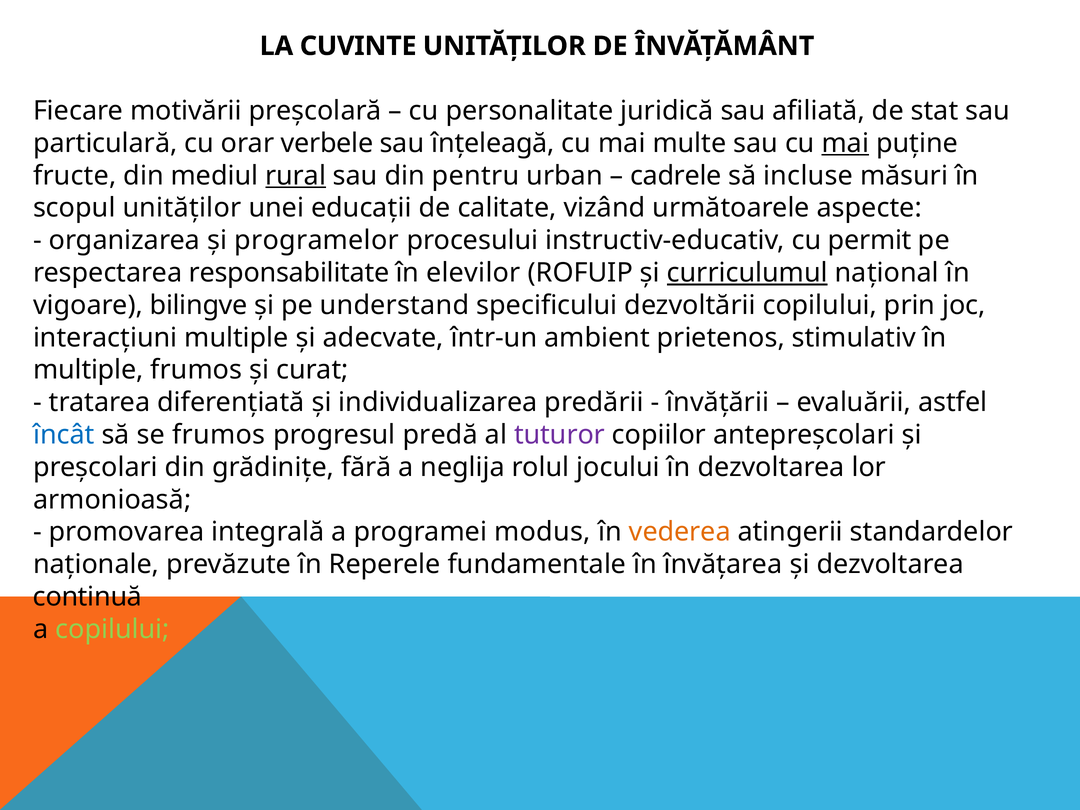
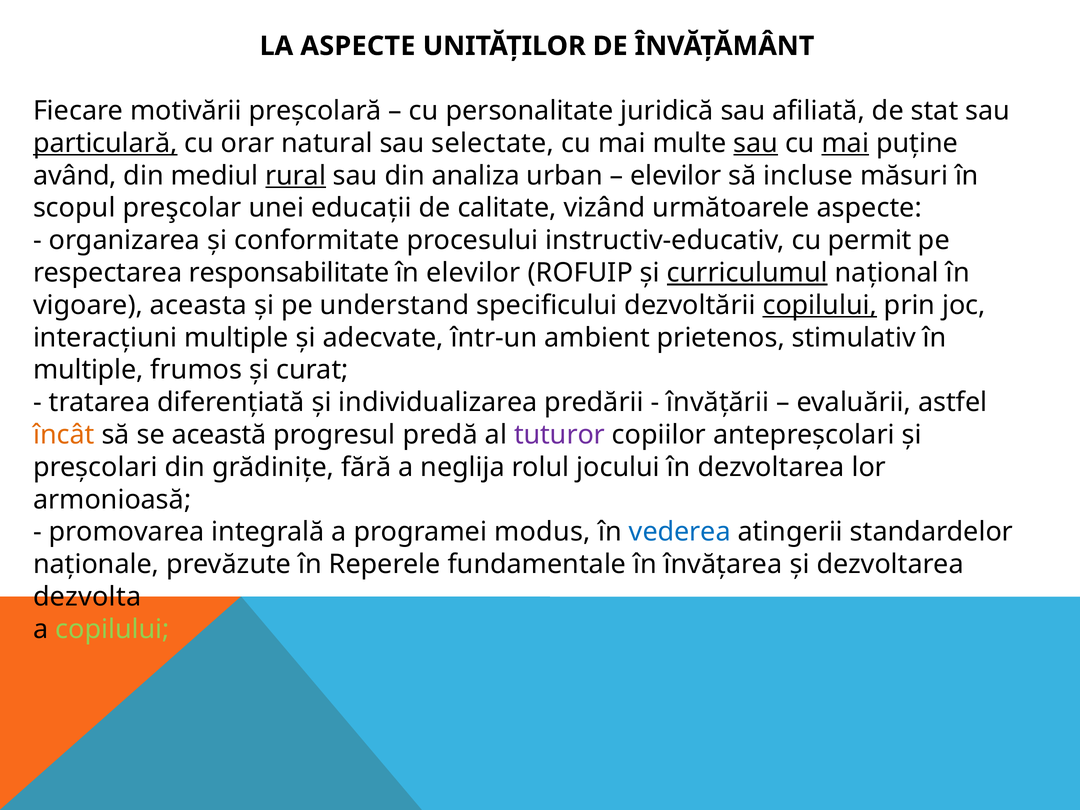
LA CUVINTE: CUVINTE -> ASPECTE
particulară underline: none -> present
verbele: verbele -> natural
înţeleagă: înţeleagă -> selectate
sau at (756, 143) underline: none -> present
fructe: fructe -> având
pentru: pentru -> analiza
cadrele at (676, 176): cadrele -> elevilor
unităţilor: unităţilor -> preşcolar
programelor: programelor -> conformitate
bilingve: bilingve -> aceasta
copilului at (820, 305) underline: none -> present
încât colour: blue -> orange
se frumos: frumos -> această
vederea colour: orange -> blue
continuă: continuă -> dezvolta
